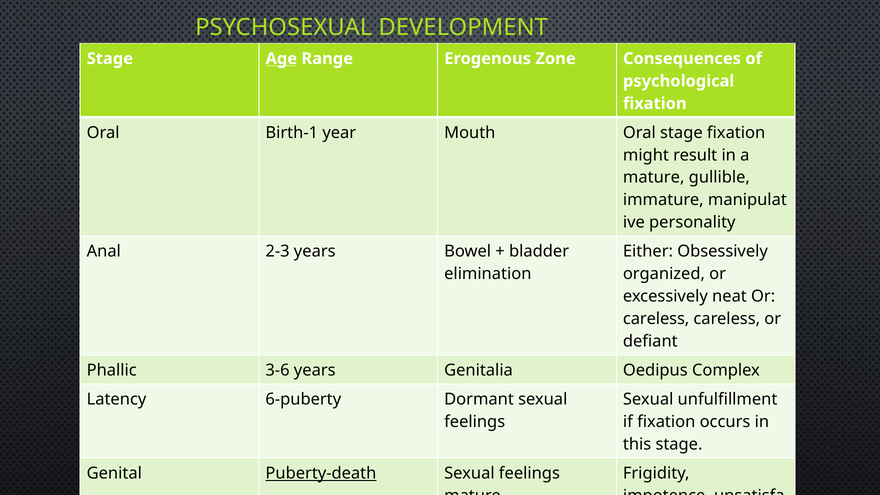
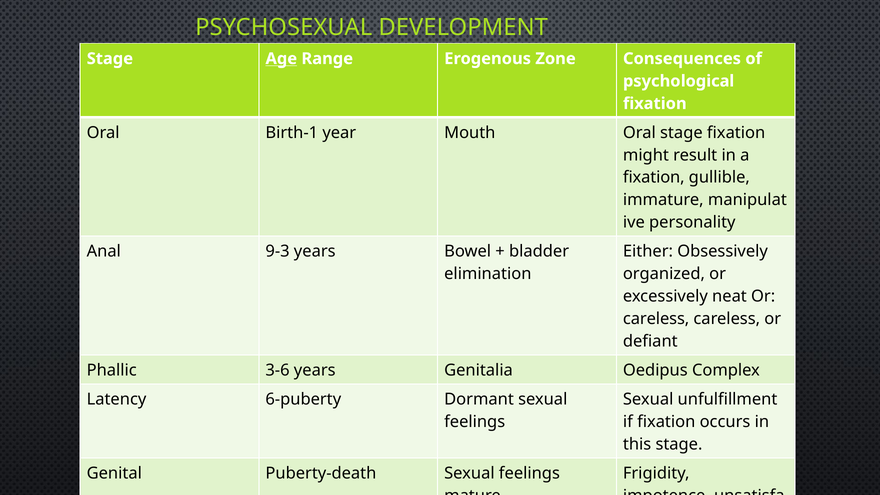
mature at (654, 178): mature -> fixation
2-3: 2-3 -> 9-3
Puberty-death underline: present -> none
